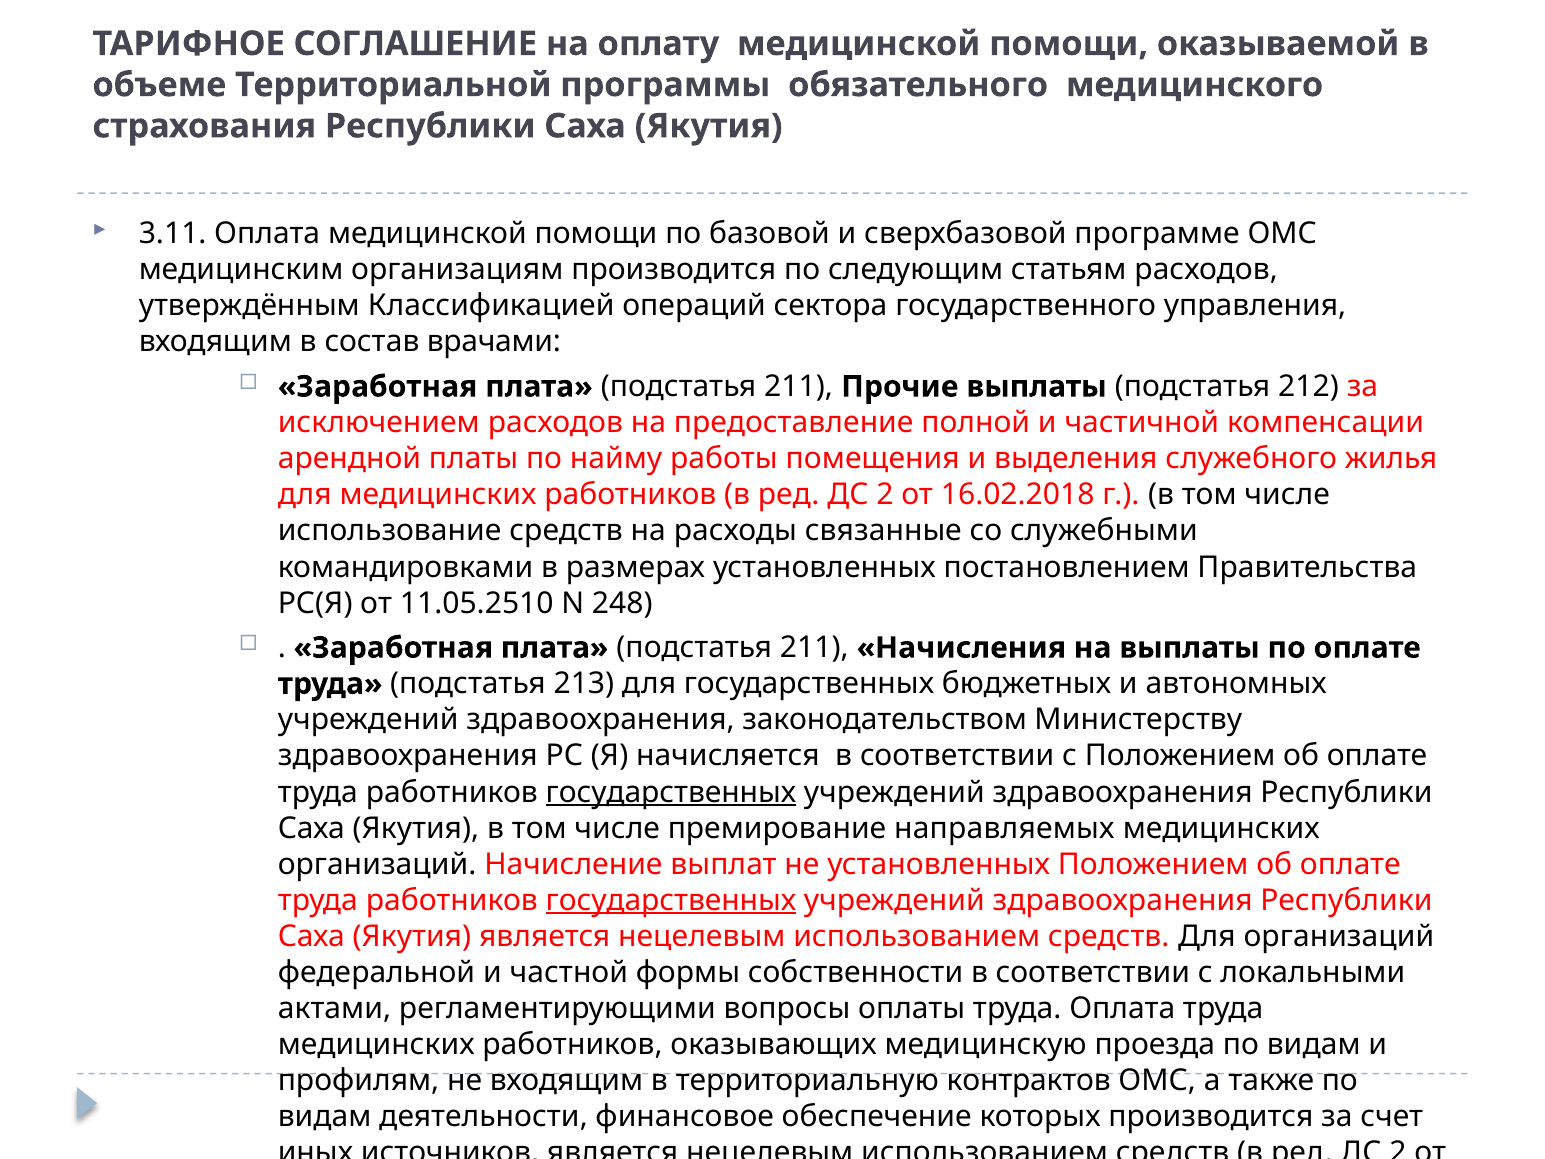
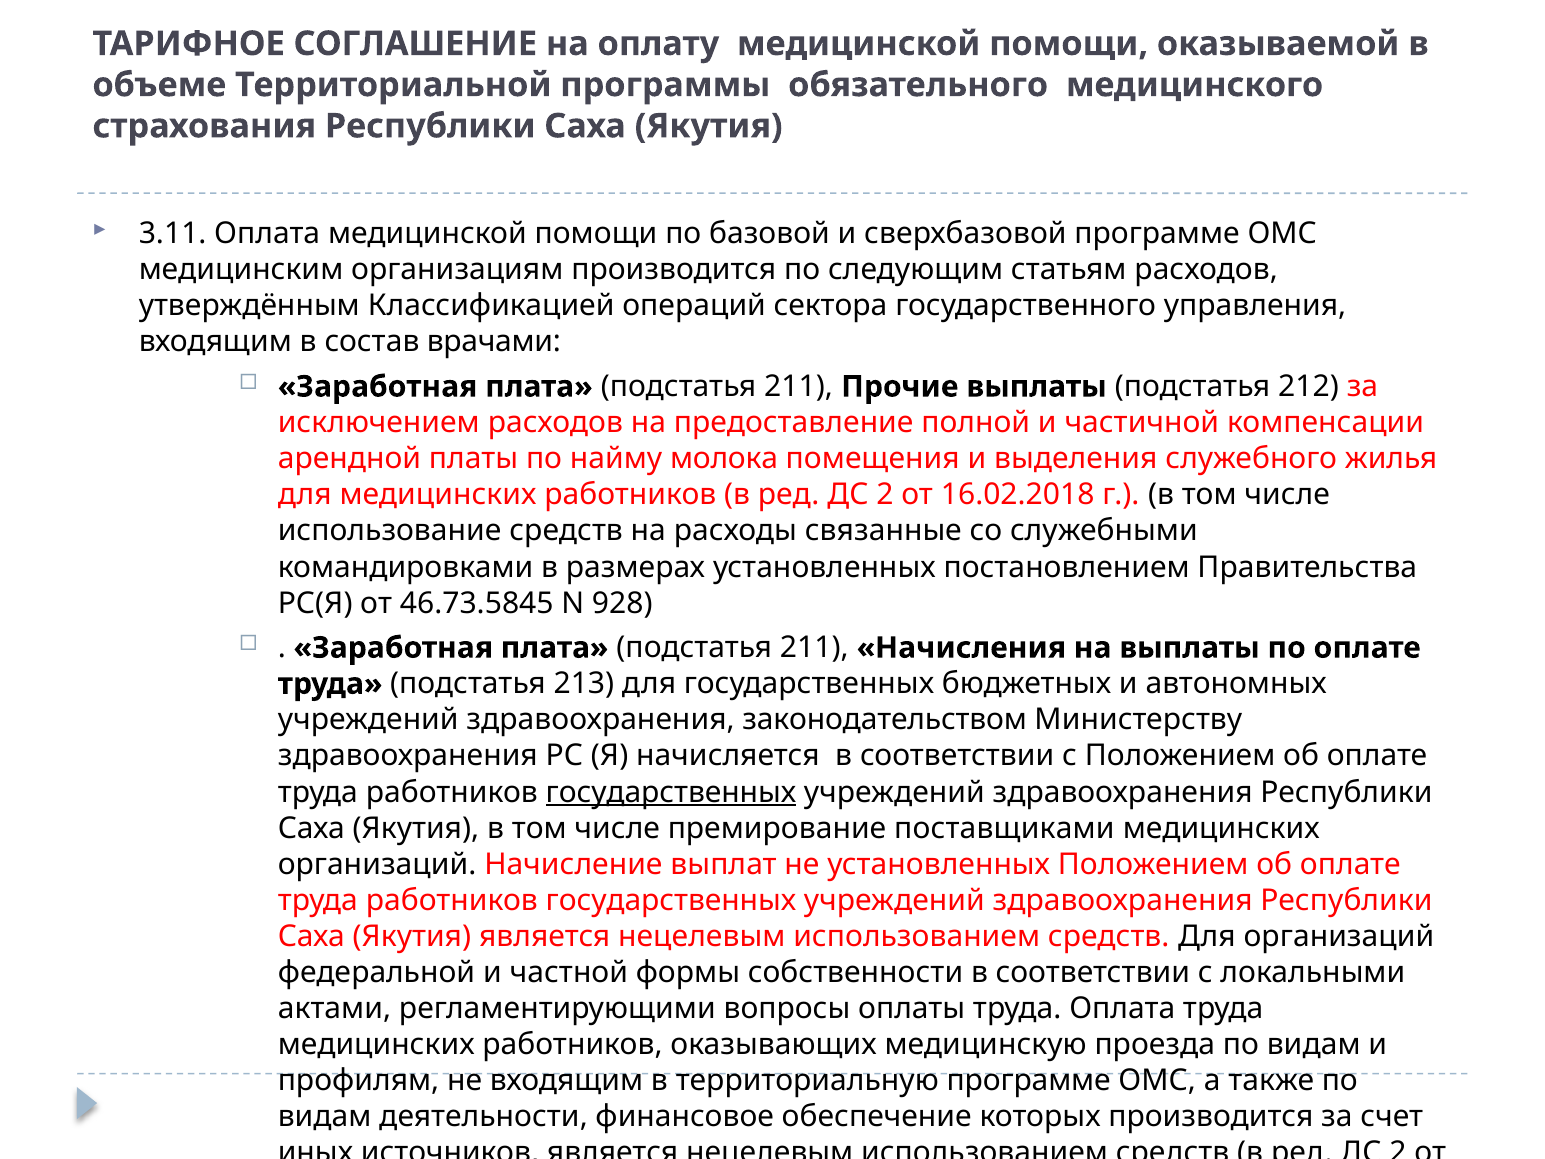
работы: работы -> молока
11.05.2510: 11.05.2510 -> 46.73.5845
248: 248 -> 928
направляемых: направляемых -> поставщиками
государственных at (671, 900) underline: present -> none
территориальную контрактов: контрактов -> программе
